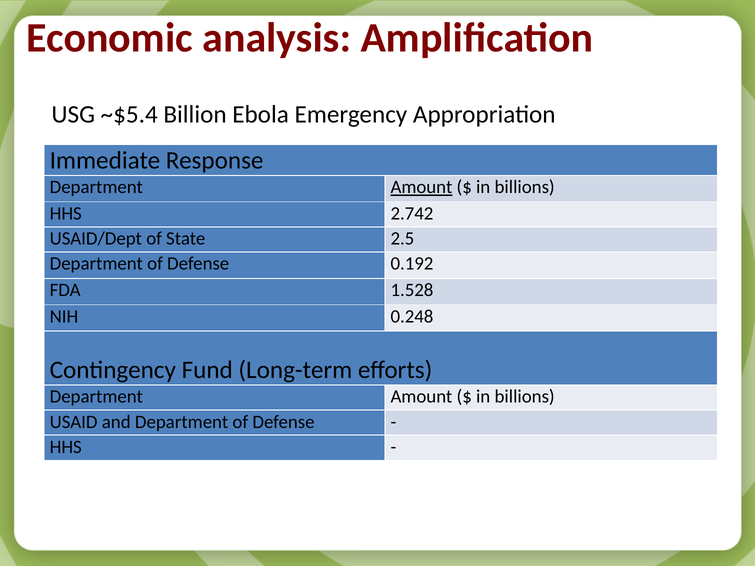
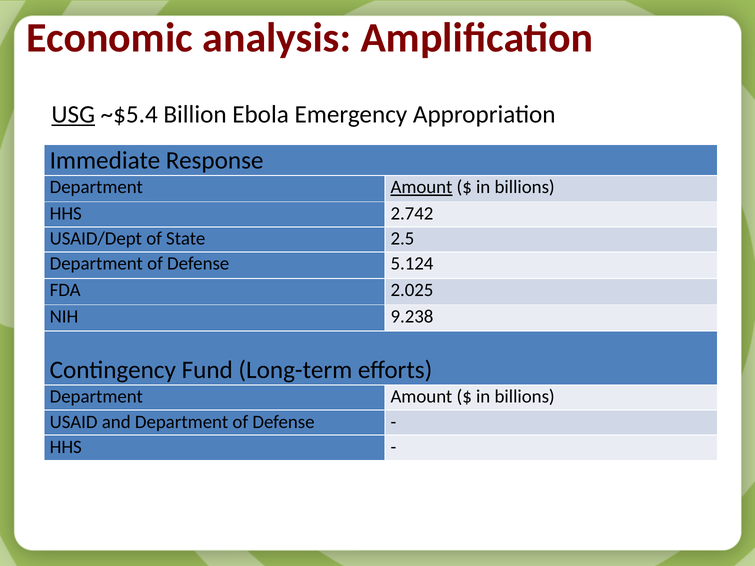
USG underline: none -> present
0.192: 0.192 -> 5.124
1.528: 1.528 -> 2.025
0.248: 0.248 -> 9.238
